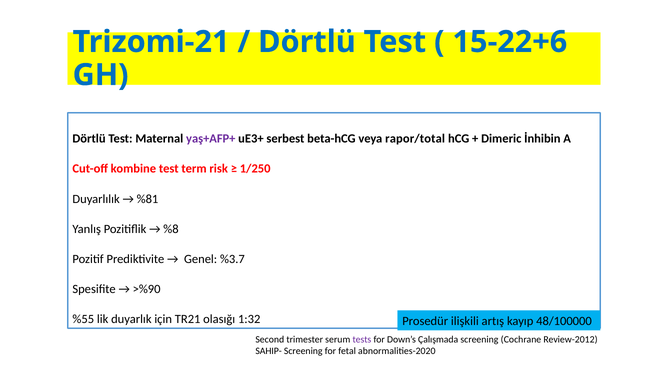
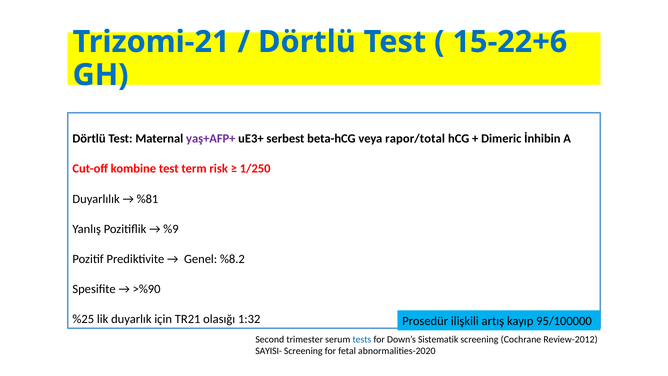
%8: %8 -> %9
%3.7: %3.7 -> %8.2
%55: %55 -> %25
48/100000: 48/100000 -> 95/100000
tests colour: purple -> blue
Çalışmada: Çalışmada -> Sistematik
SAHIP-: SAHIP- -> SAYISI-
